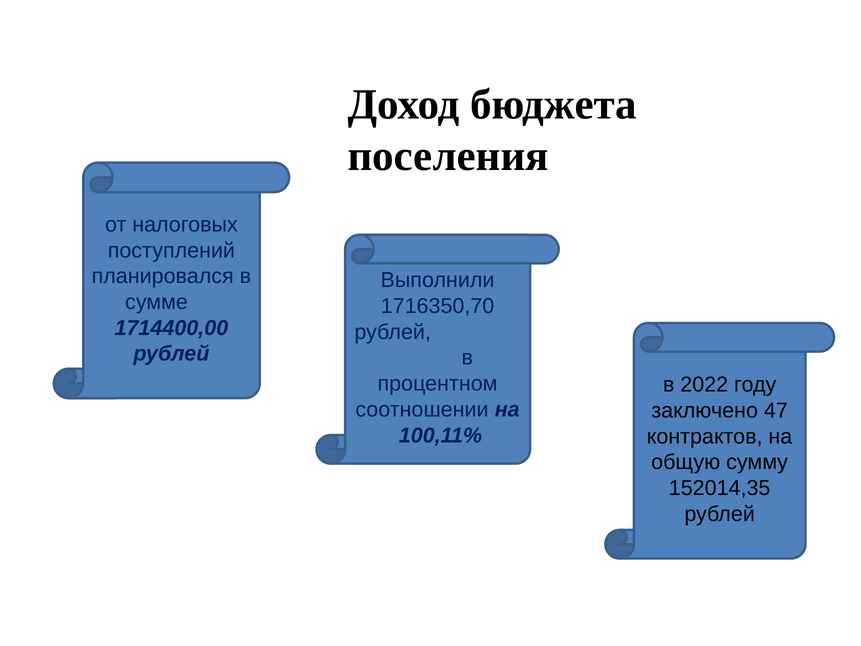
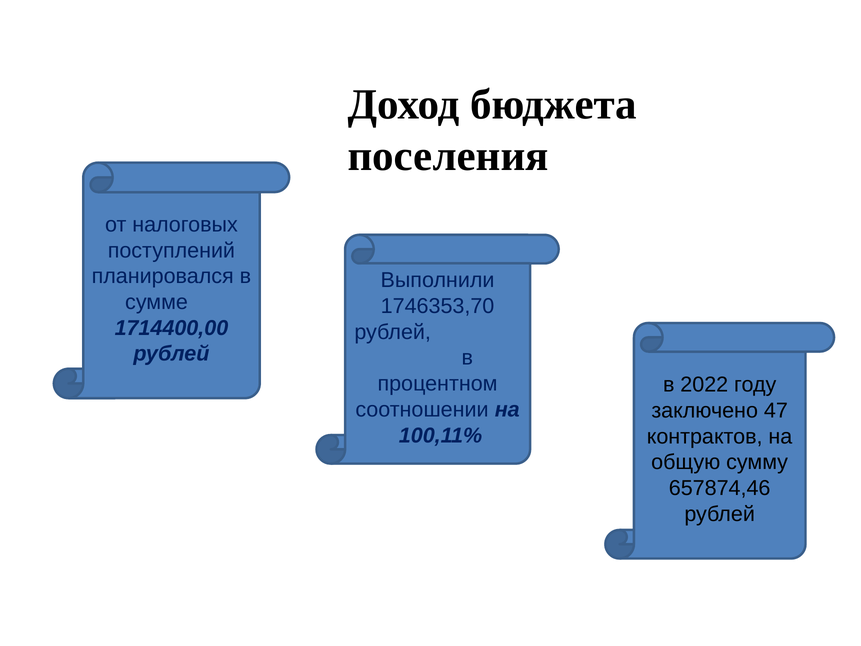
1716350,70: 1716350,70 -> 1746353,70
152014,35: 152014,35 -> 657874,46
